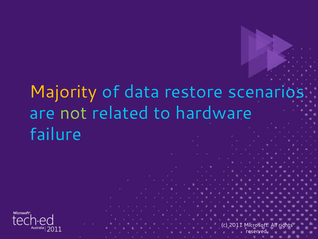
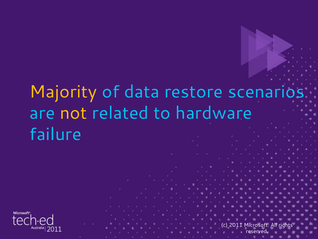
not colour: light green -> yellow
